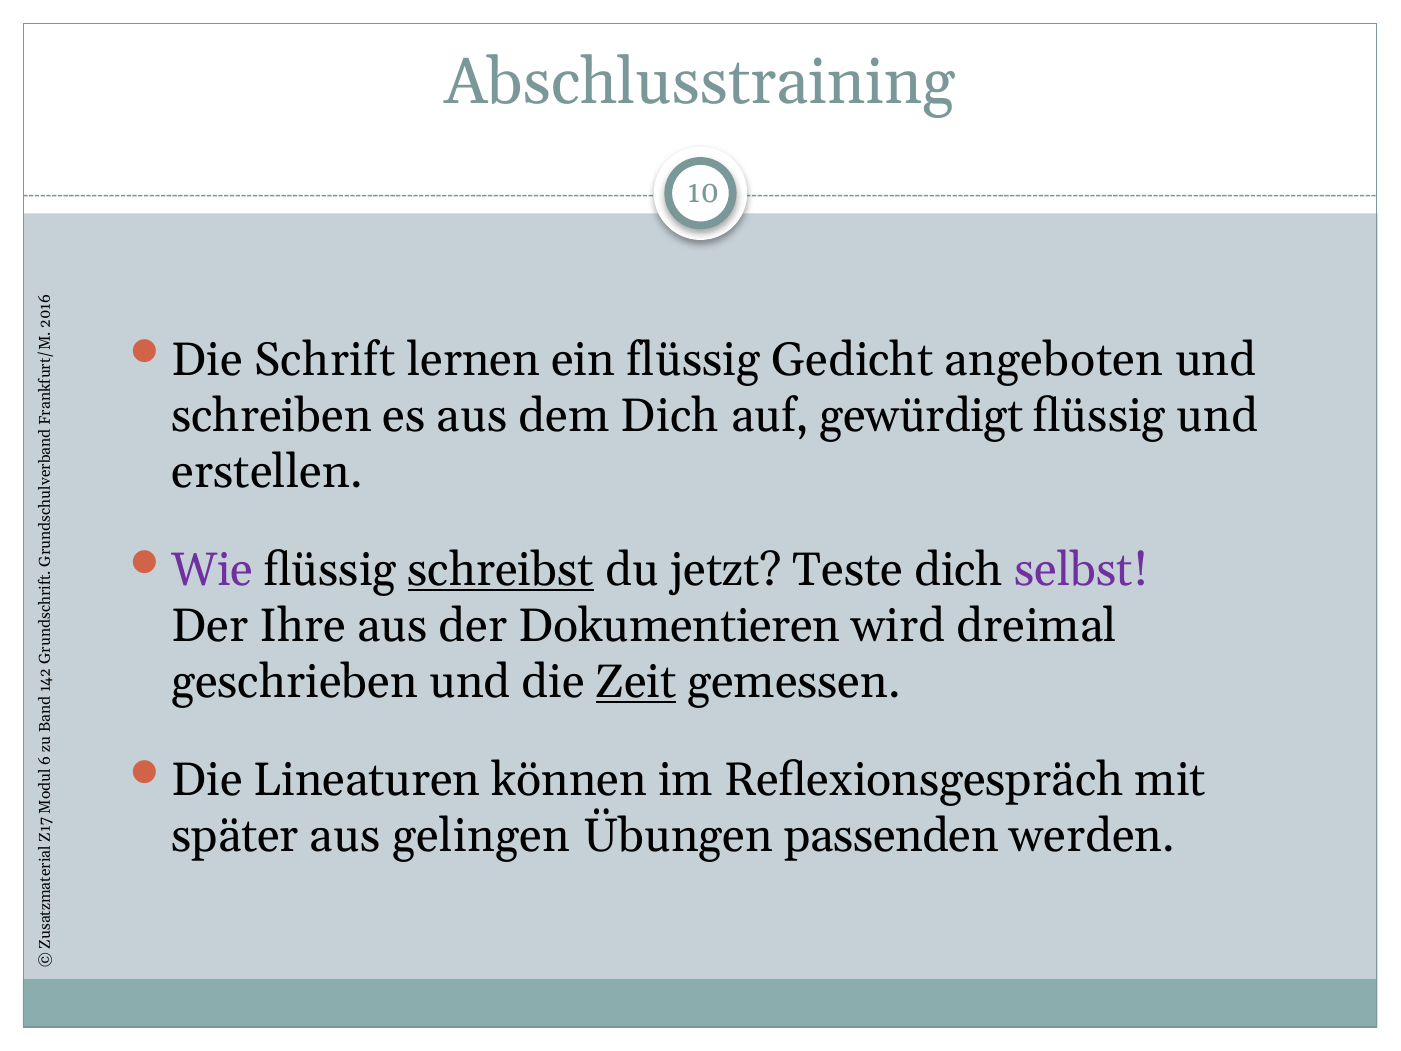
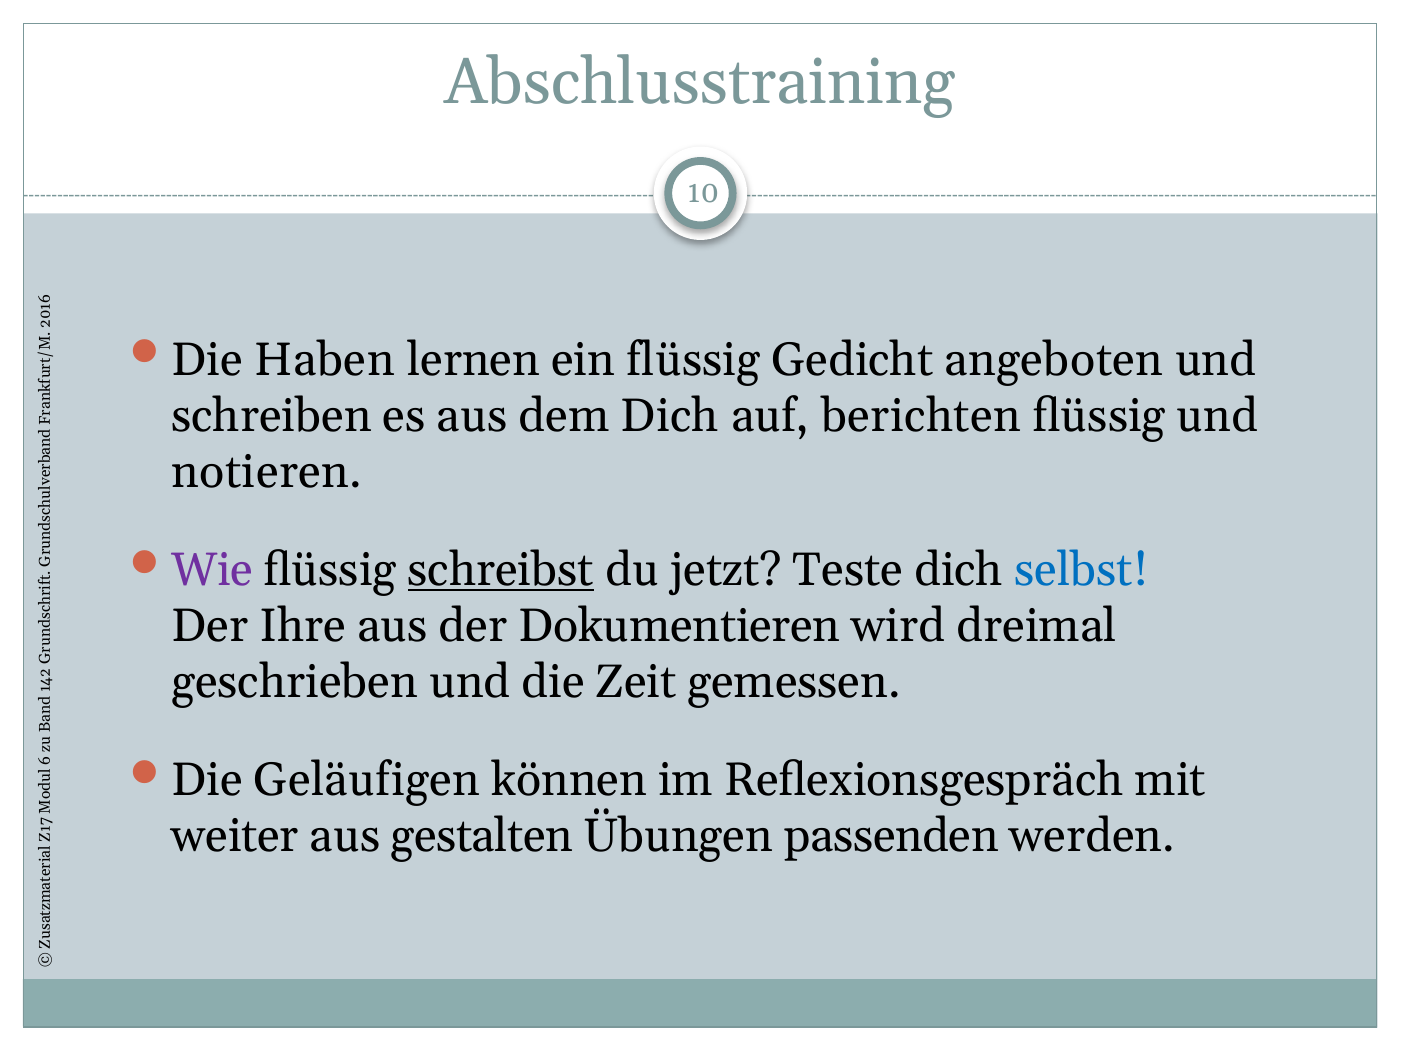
Schrift: Schrift -> Haben
gewürdigt: gewürdigt -> berichten
erstellen: erstellen -> notieren
selbst colour: purple -> blue
Zeit underline: present -> none
Lineaturen: Lineaturen -> Geläufigen
später: später -> weiter
gelingen: gelingen -> gestalten
